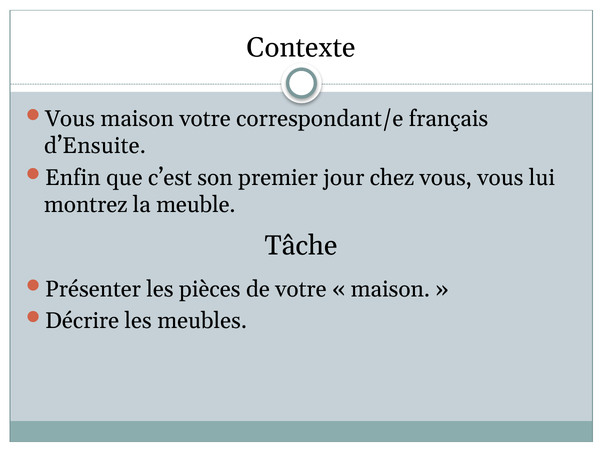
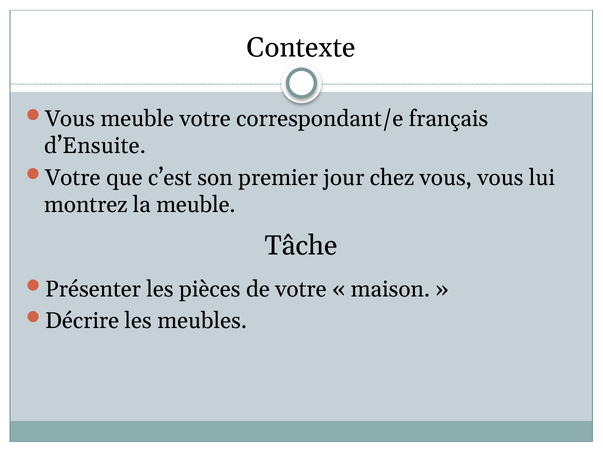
Vous maison: maison -> meuble
Enfin at (73, 178): Enfin -> Votre
